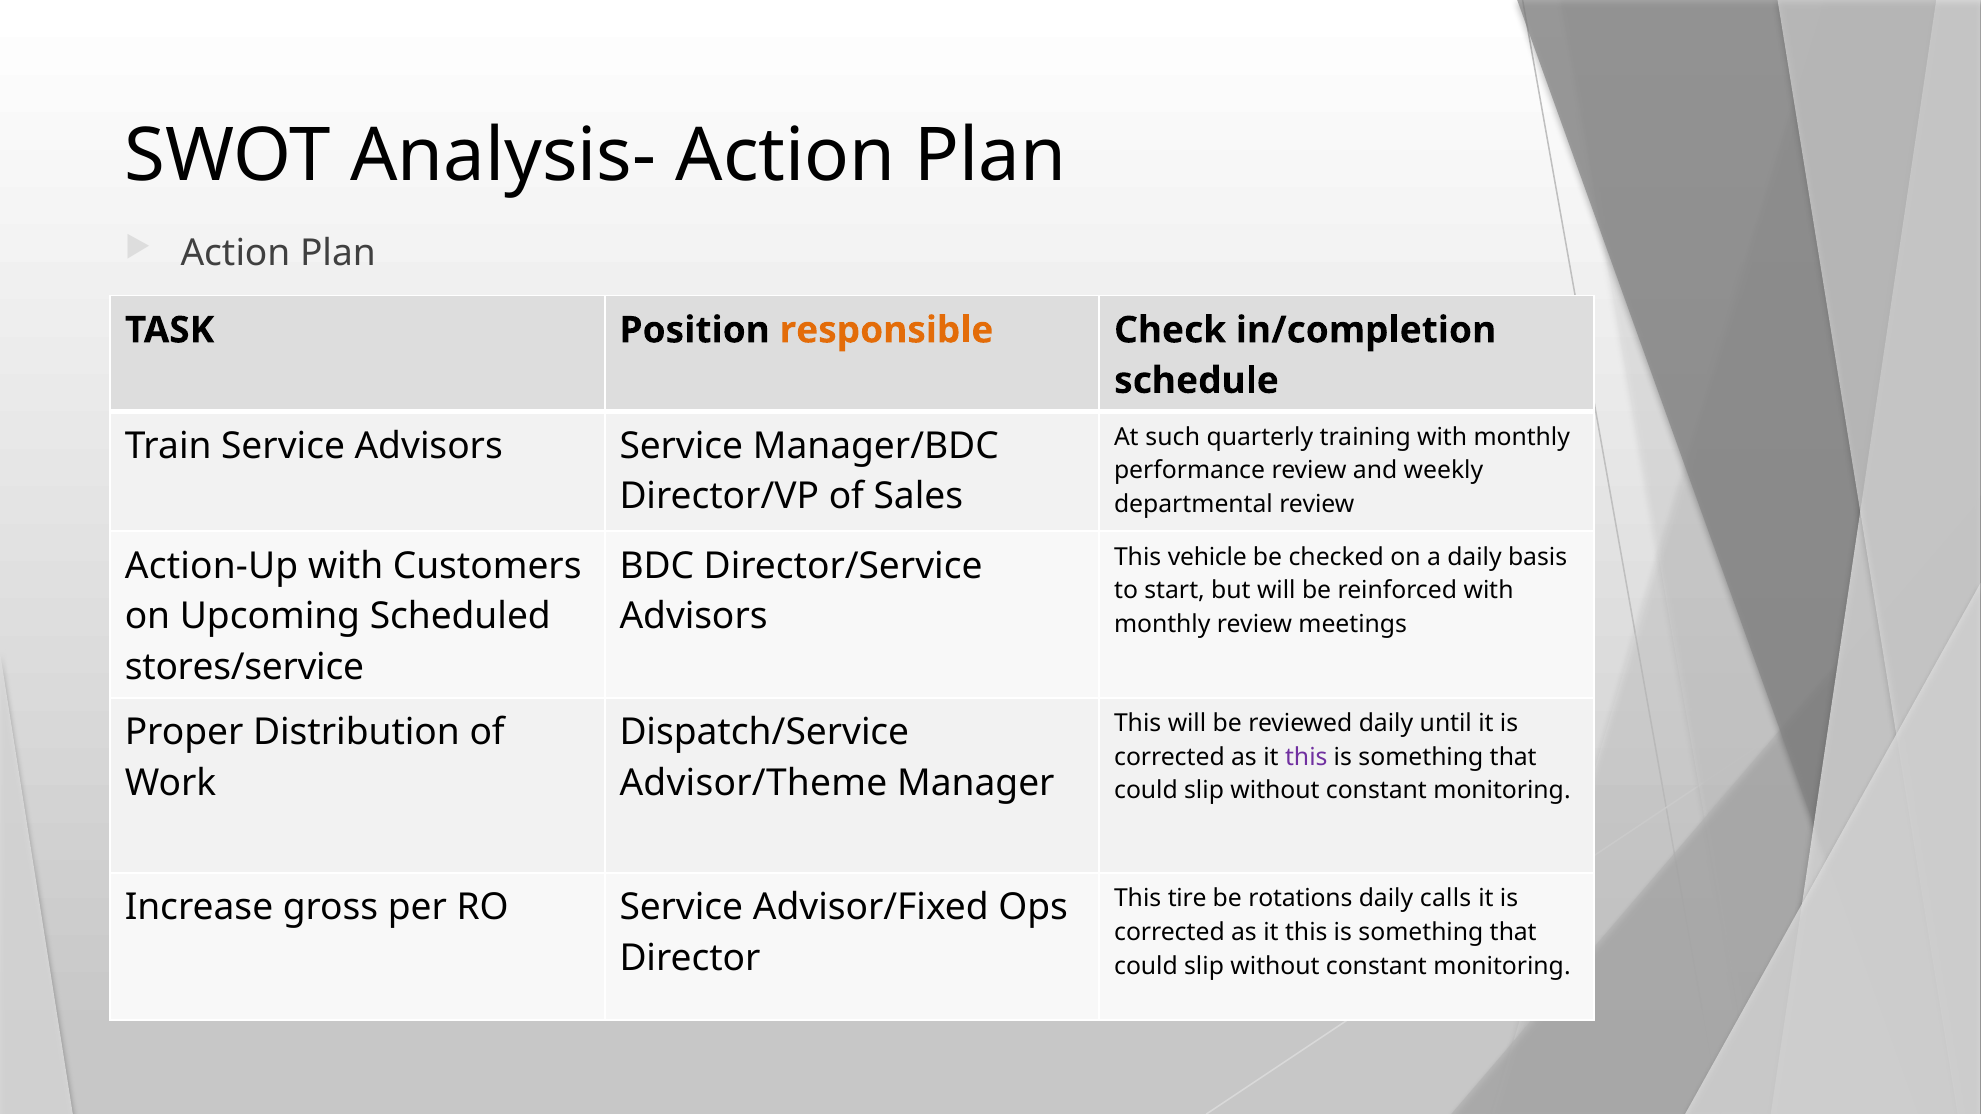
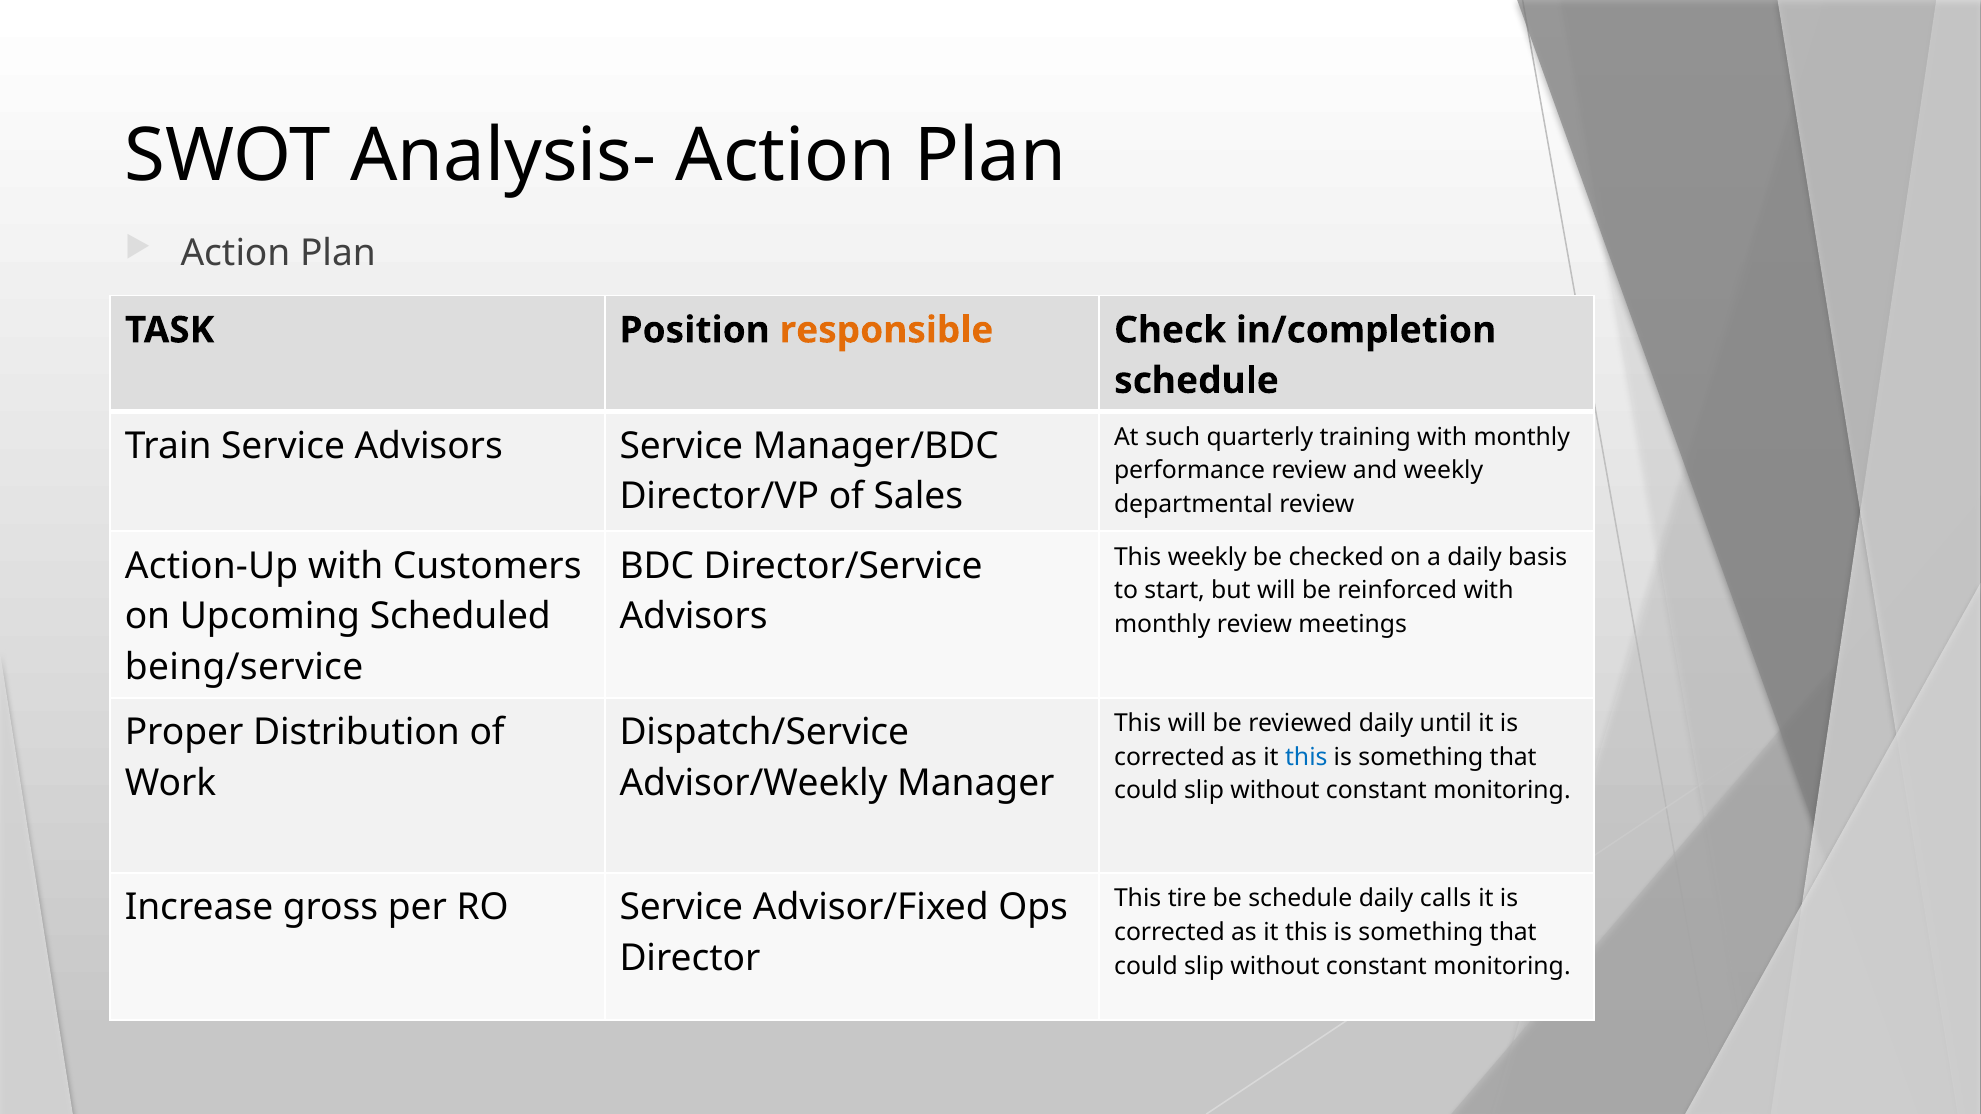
This vehicle: vehicle -> weekly
stores/service: stores/service -> being/service
this at (1306, 757) colour: purple -> blue
Advisor/Theme: Advisor/Theme -> Advisor/Weekly
be rotations: rotations -> schedule
